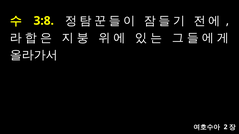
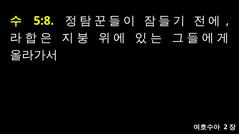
3:8: 3:8 -> 5:8
